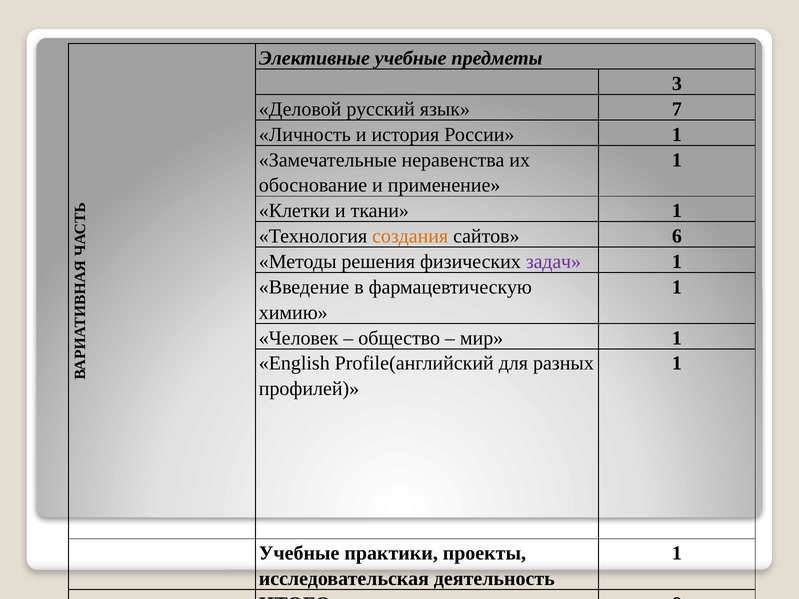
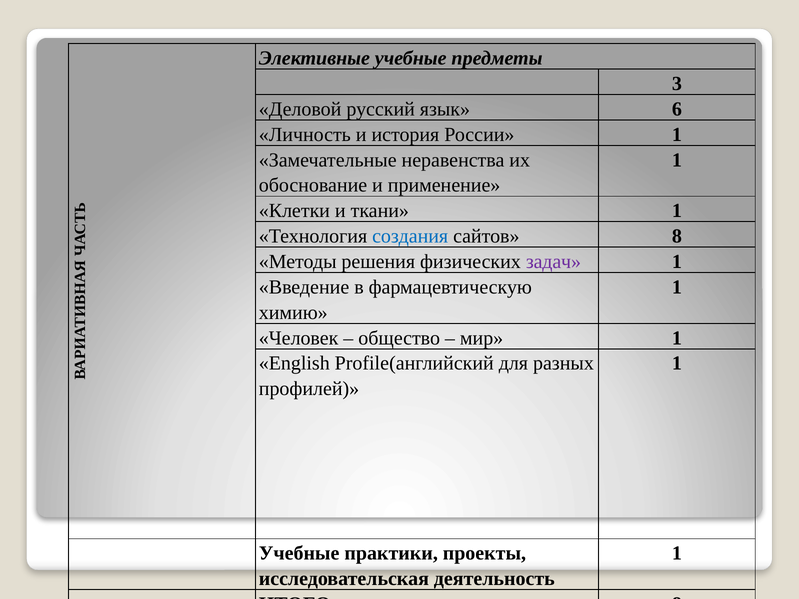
7: 7 -> 6
создания colour: orange -> blue
сайтов 6: 6 -> 8
